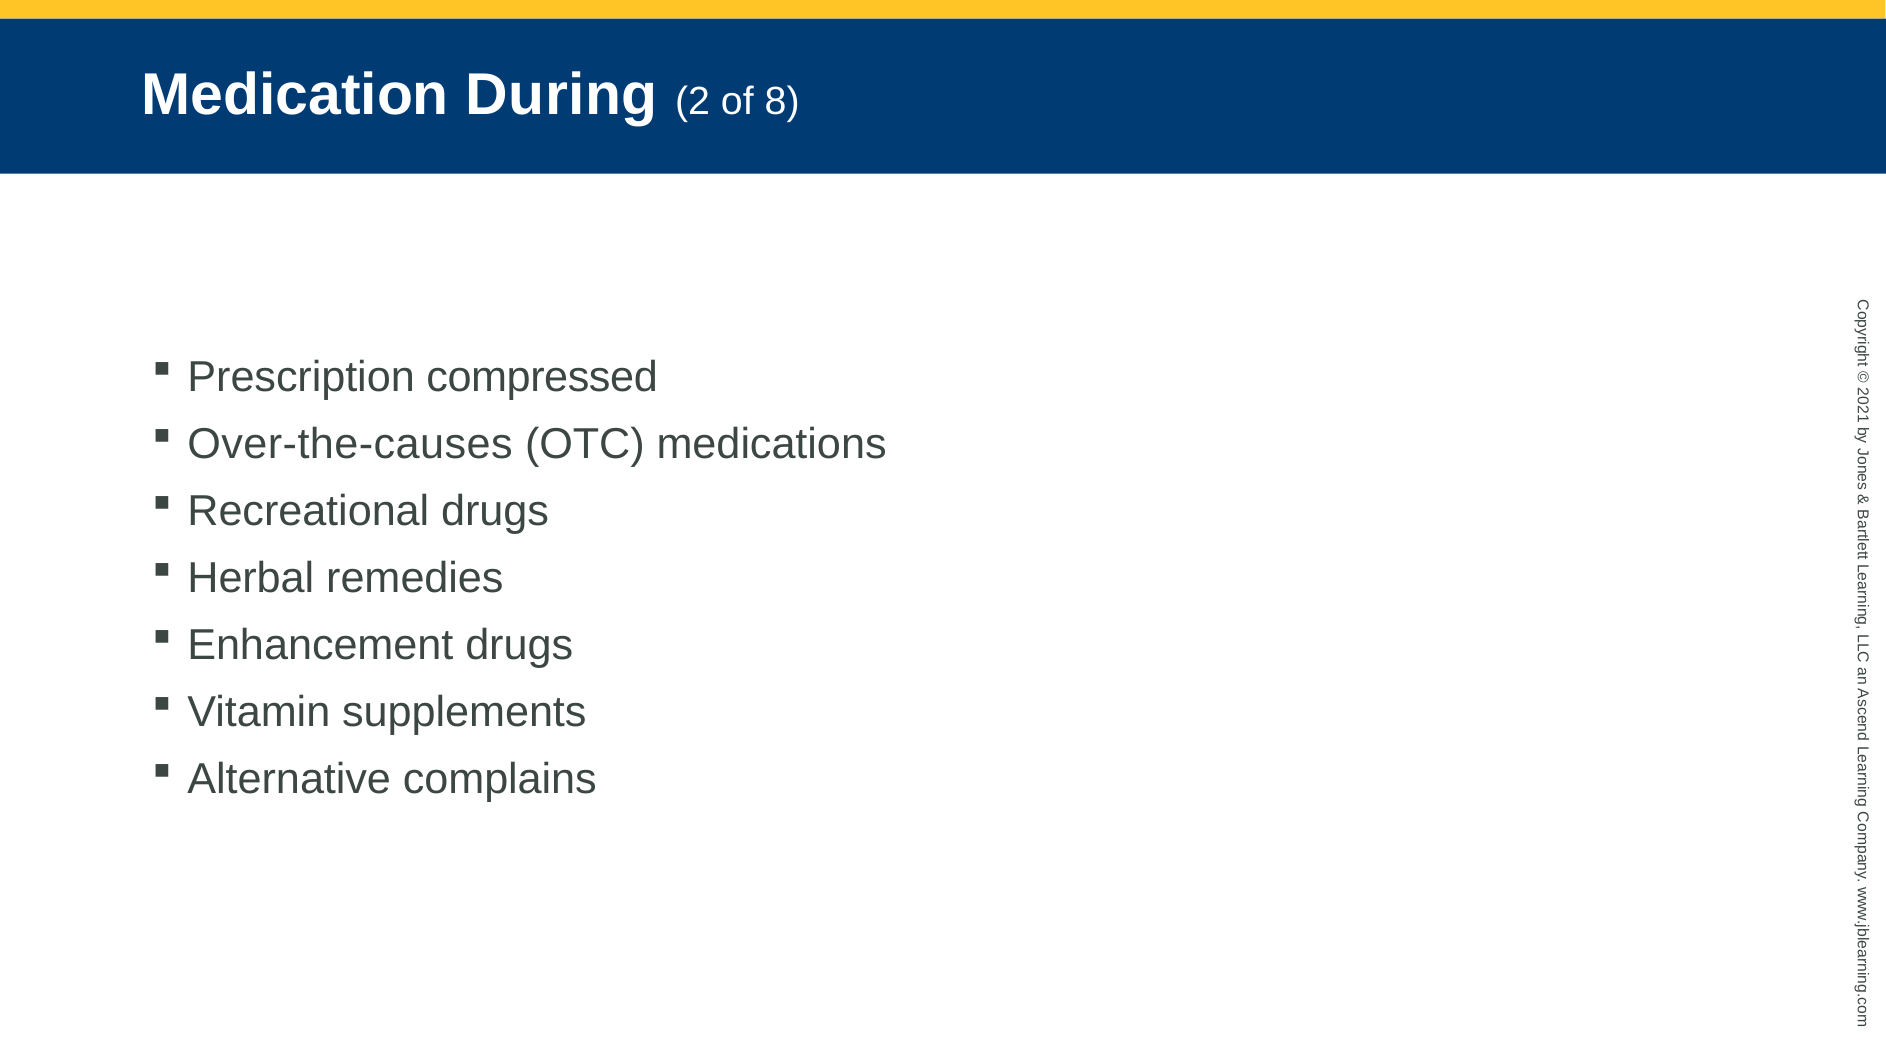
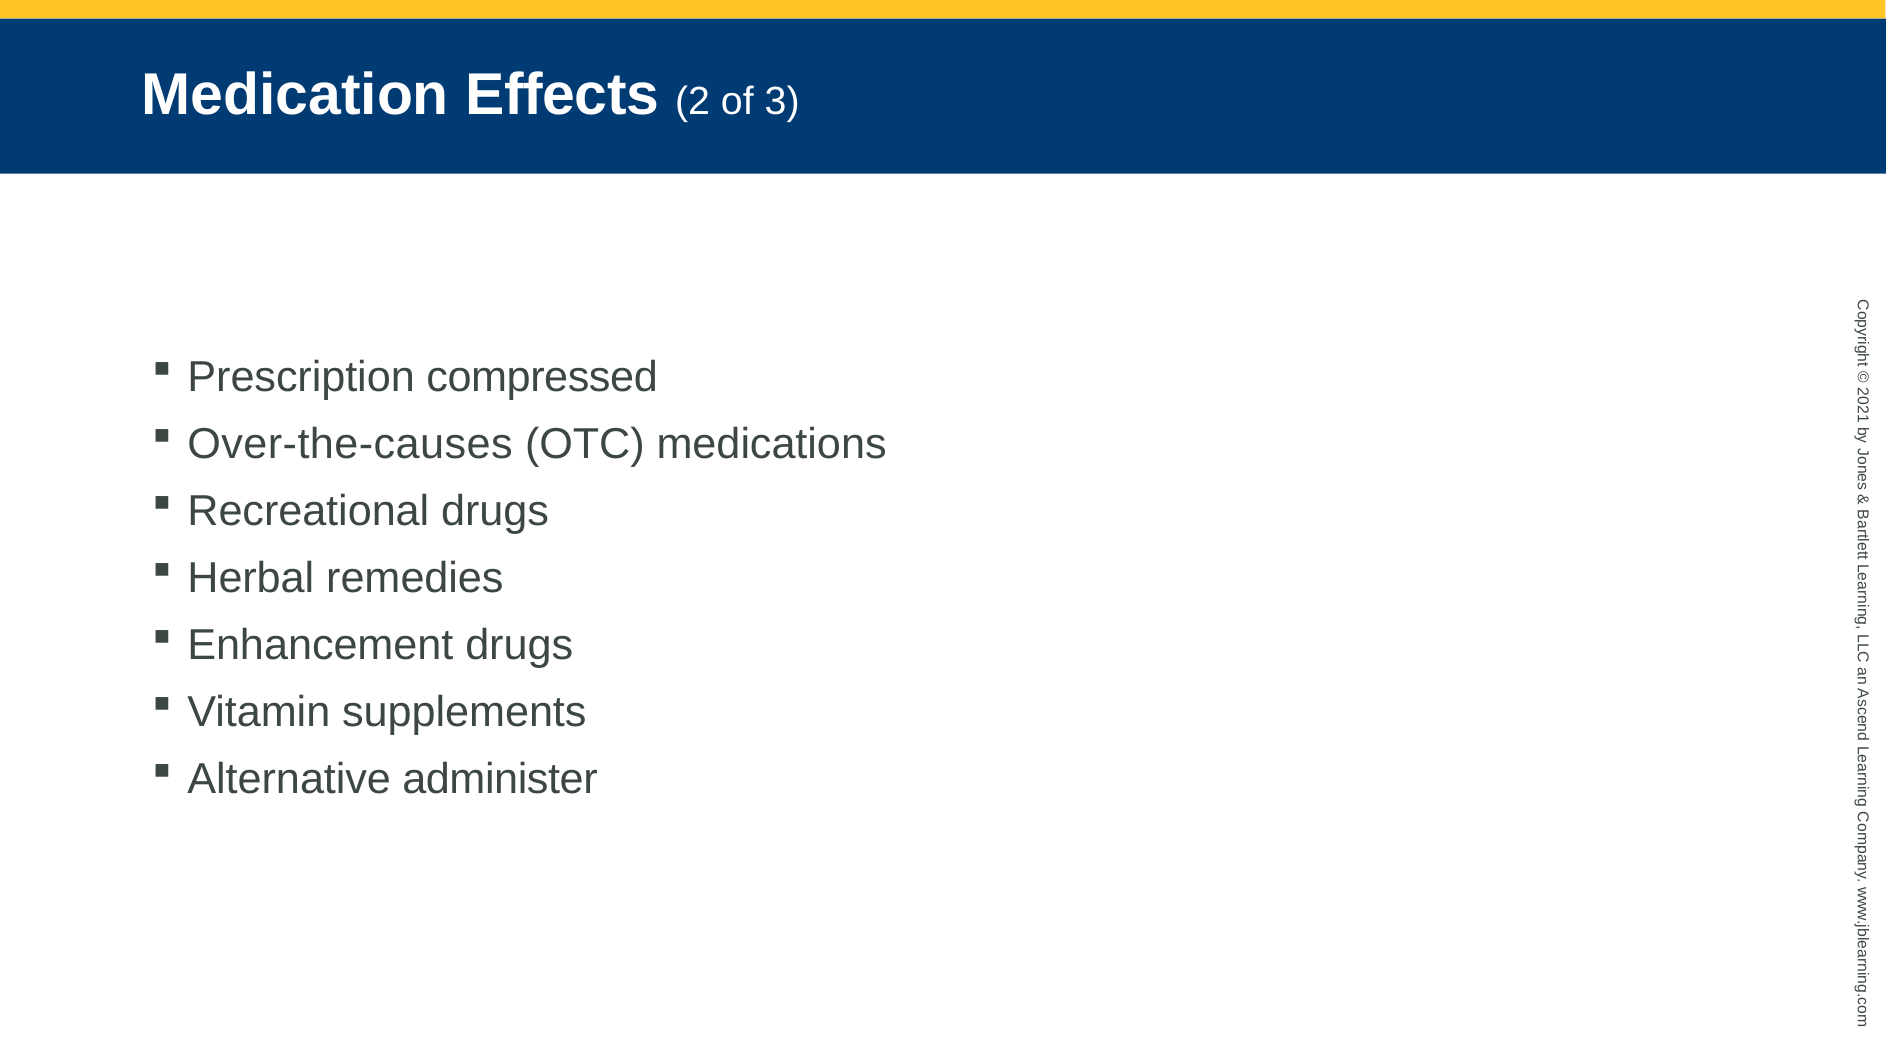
During: During -> Effects
8: 8 -> 3
complains: complains -> administer
